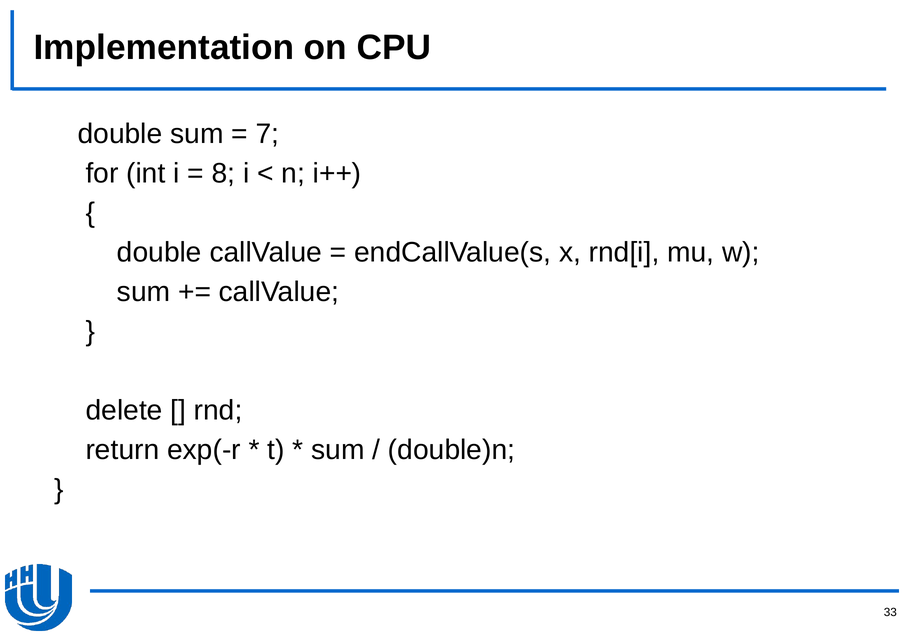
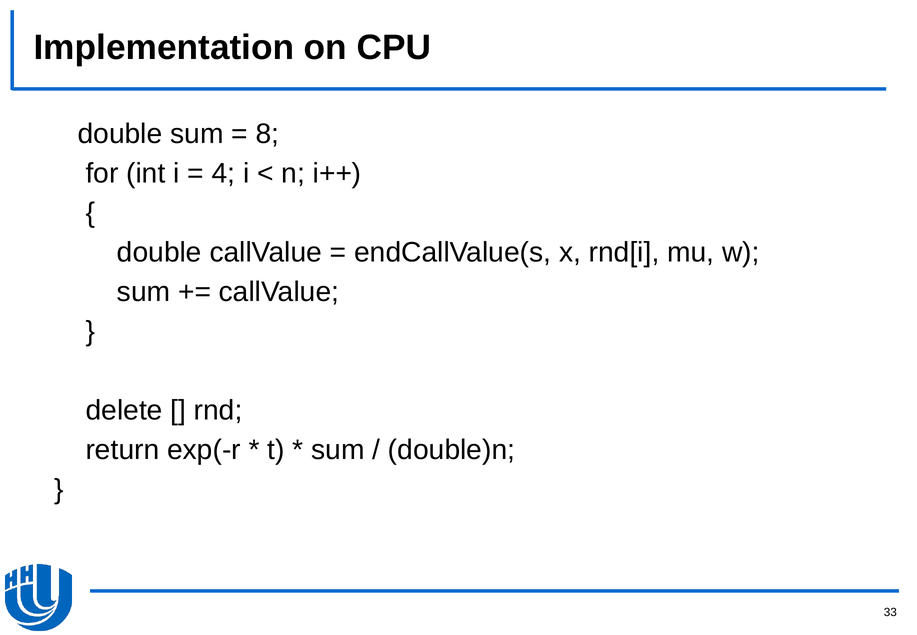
7: 7 -> 8
8: 8 -> 4
